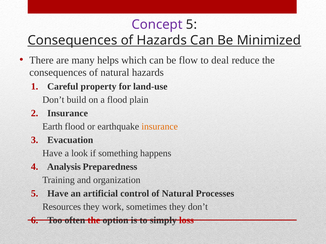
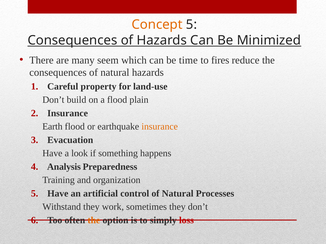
Concept colour: purple -> orange
helps: helps -> seem
flow: flow -> time
deal: deal -> fires
Resources: Resources -> Withstand
the at (94, 221) colour: red -> orange
